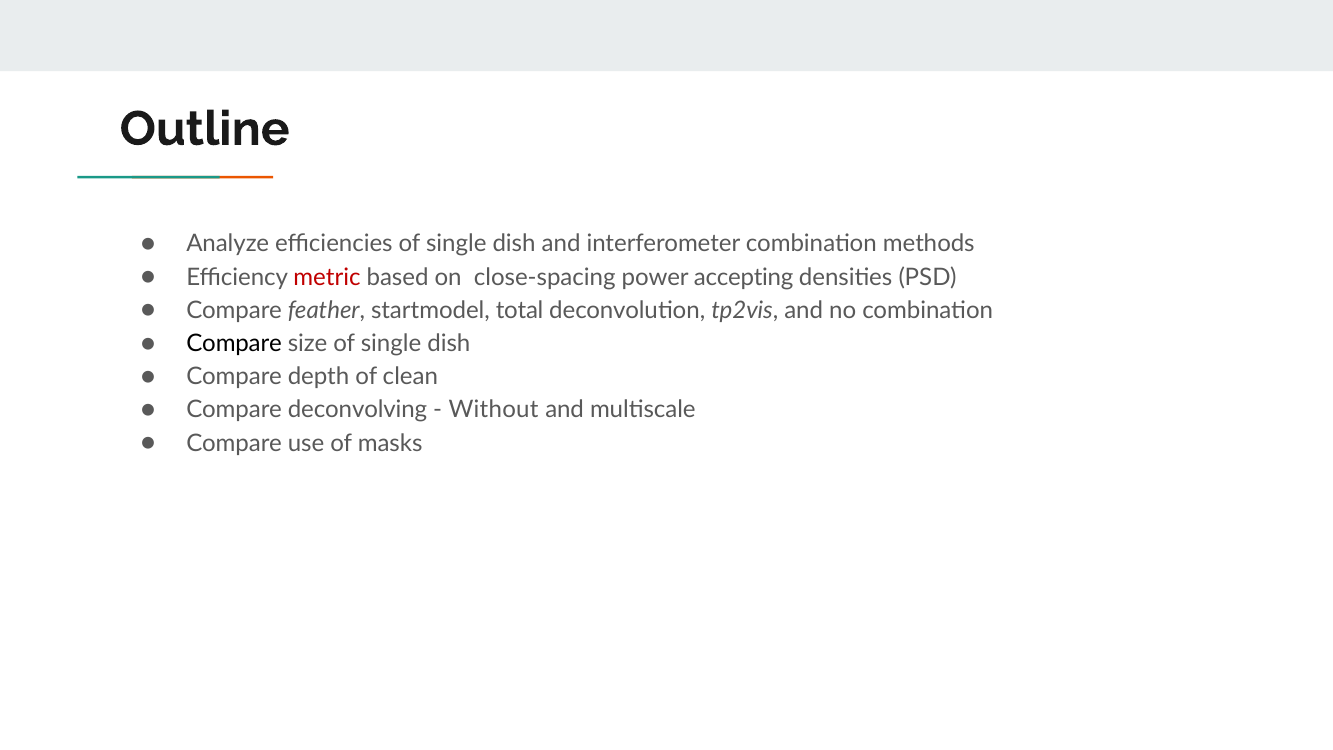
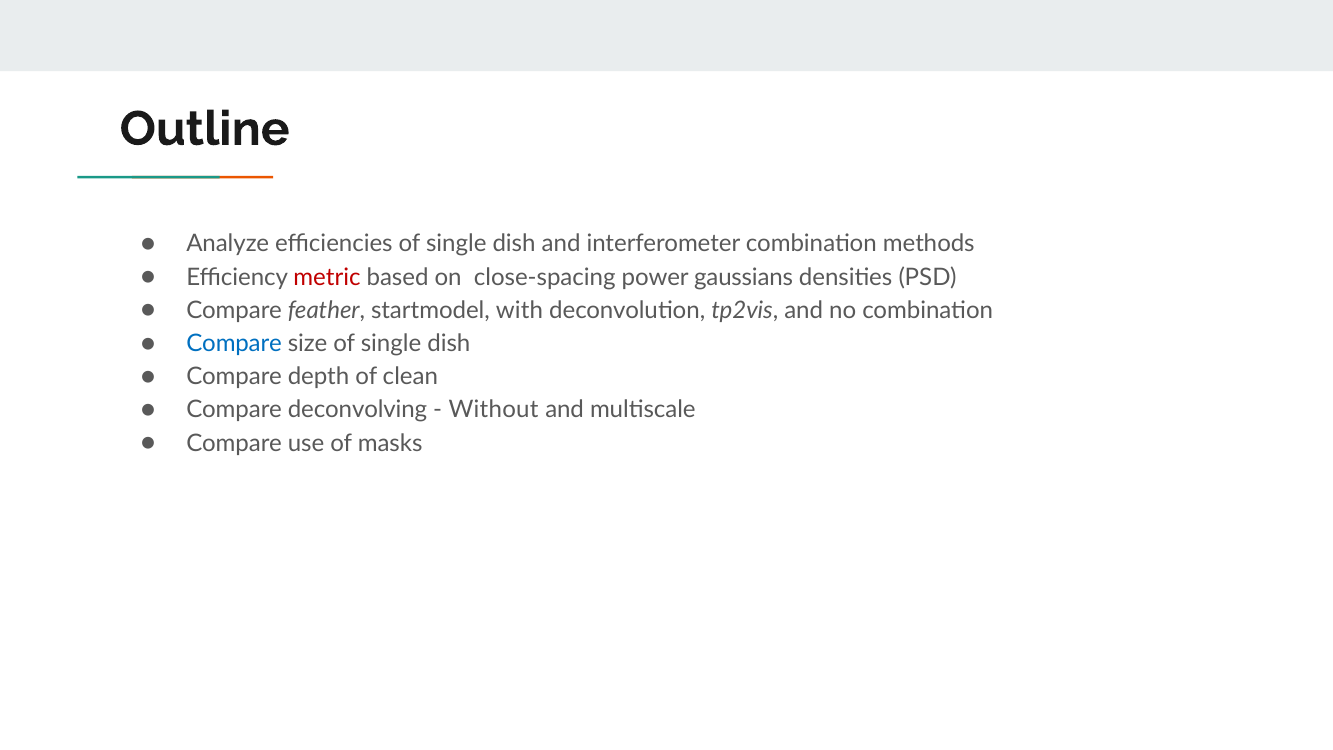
accepting: accepting -> gaussians
total: total -> with
Compare at (234, 344) colour: black -> blue
